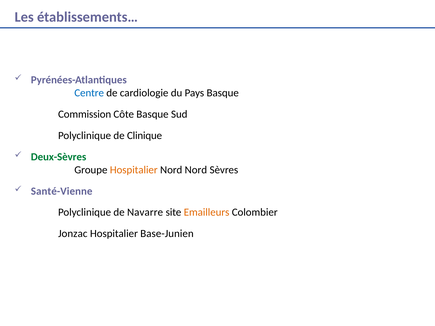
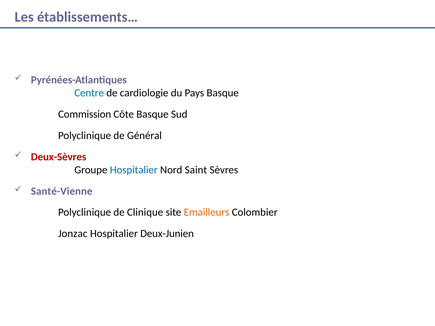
Clinique: Clinique -> Général
Deux-Sèvres colour: green -> red
Hospitalier at (134, 170) colour: orange -> blue
Nord Nord: Nord -> Saint
Navarre: Navarre -> Clinique
Base-Junien: Base-Junien -> Deux-Junien
